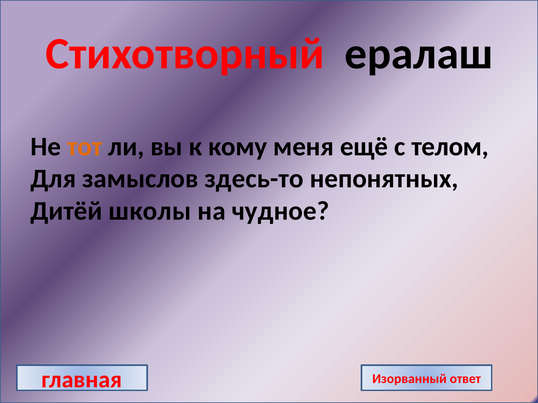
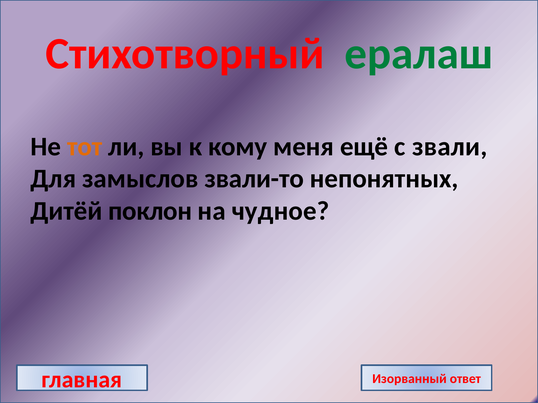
ералаш colour: black -> green
телом: телом -> звали
здесь-то: здесь-то -> звали-то
школы: школы -> поклон
